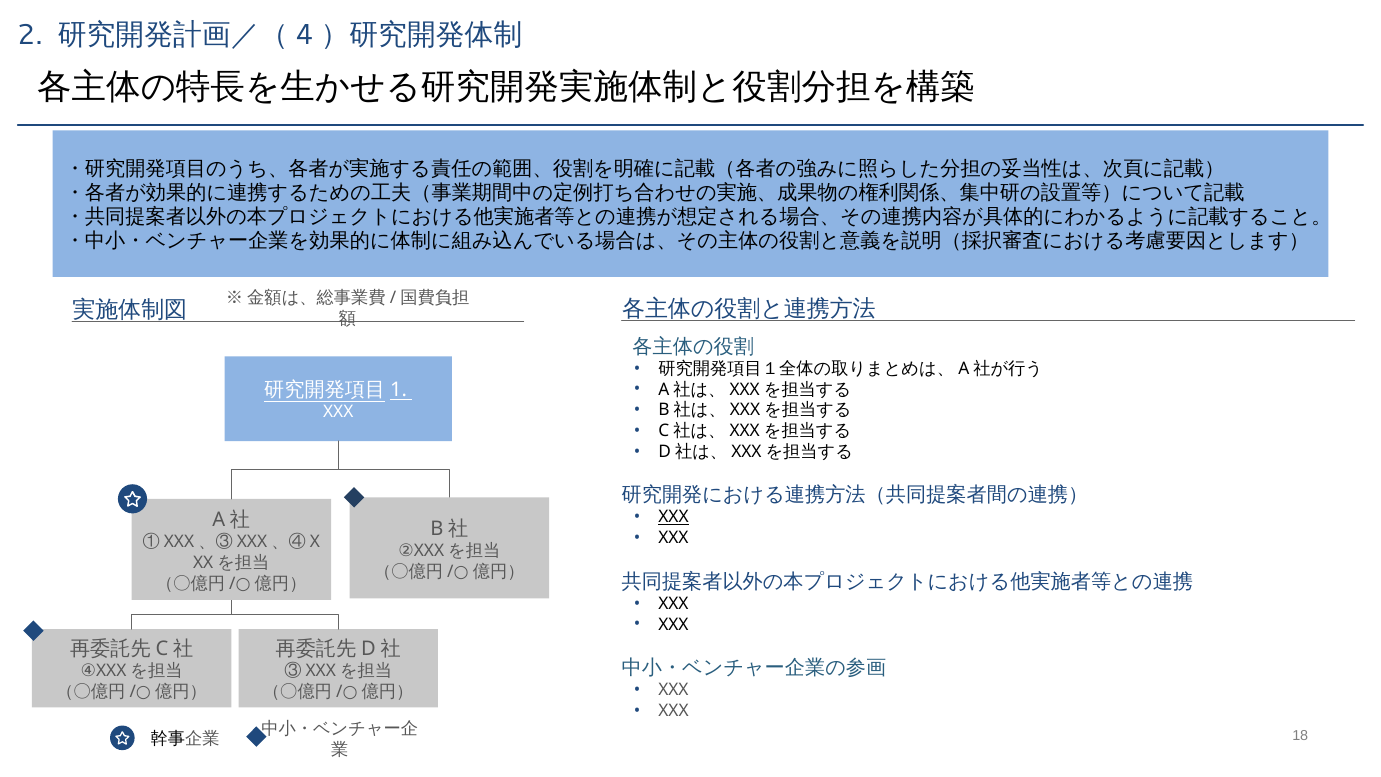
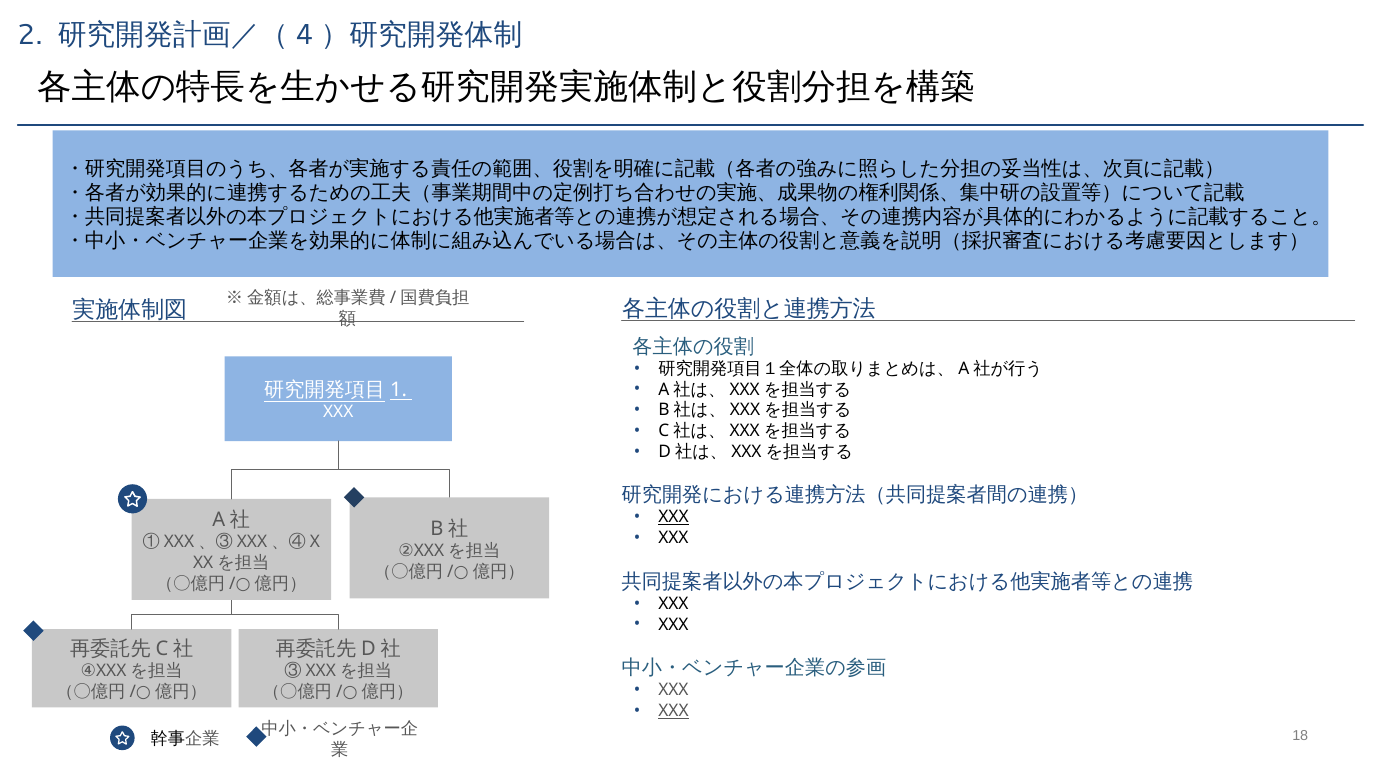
XXX at (673, 711) underline: none -> present
